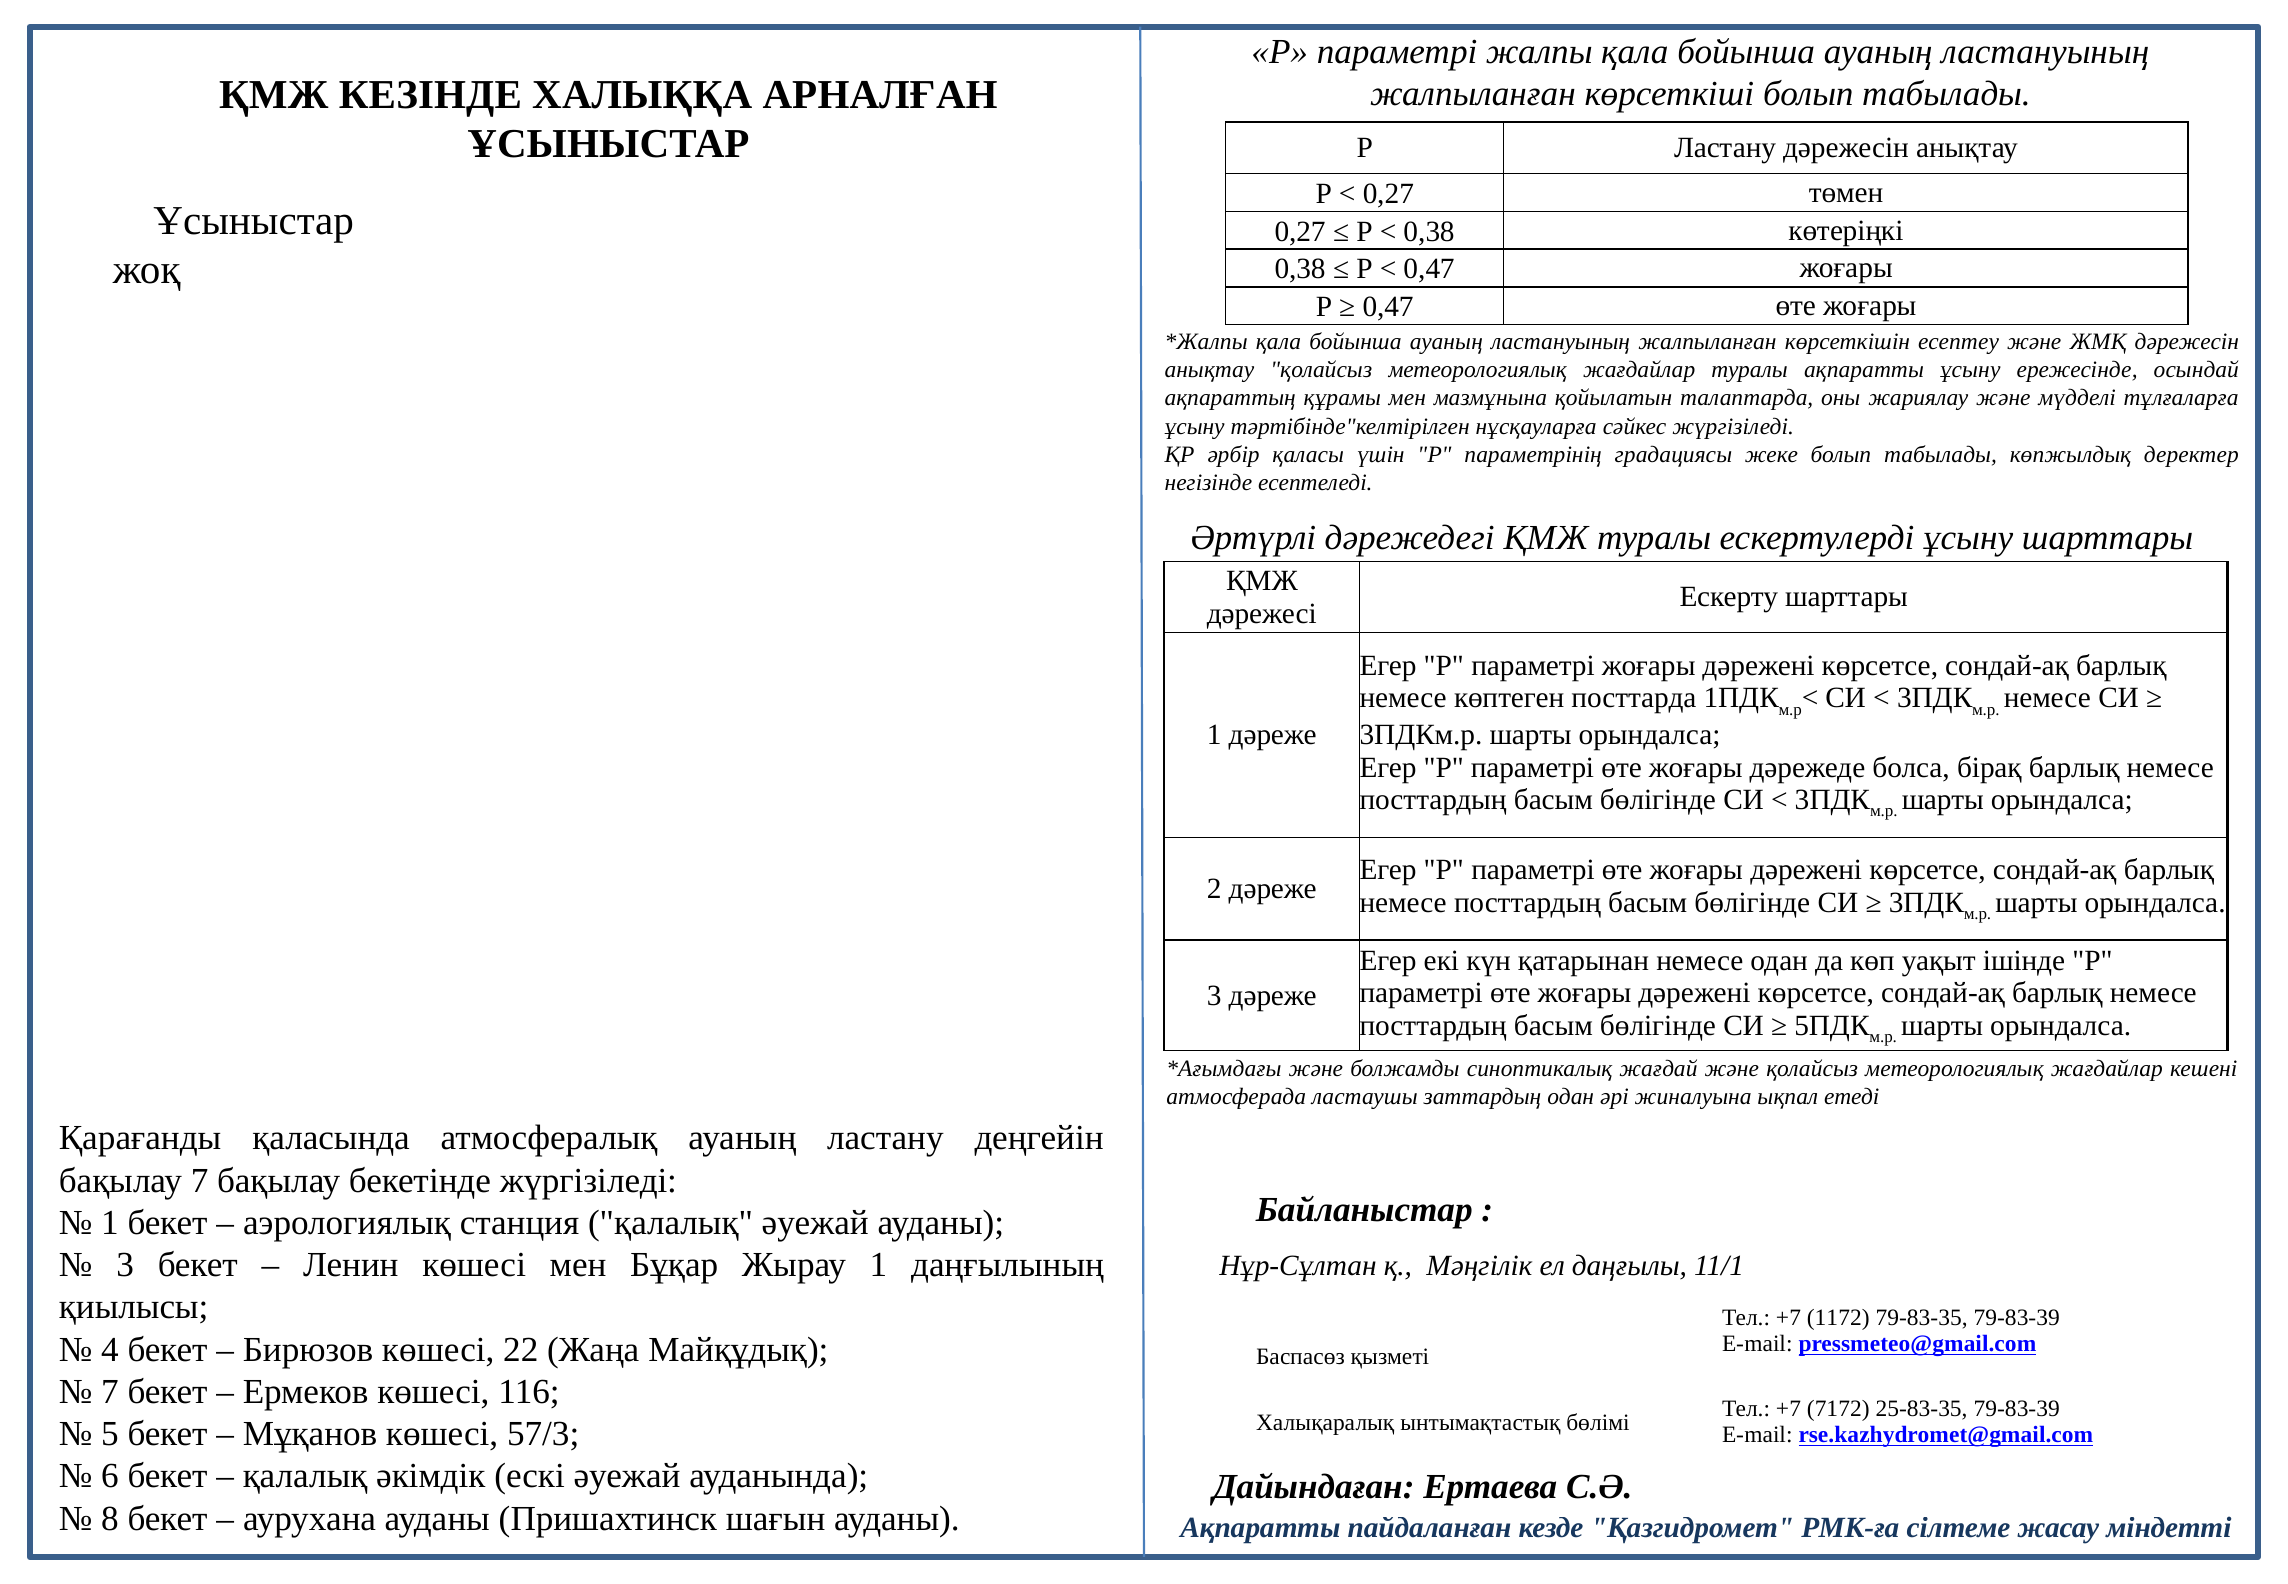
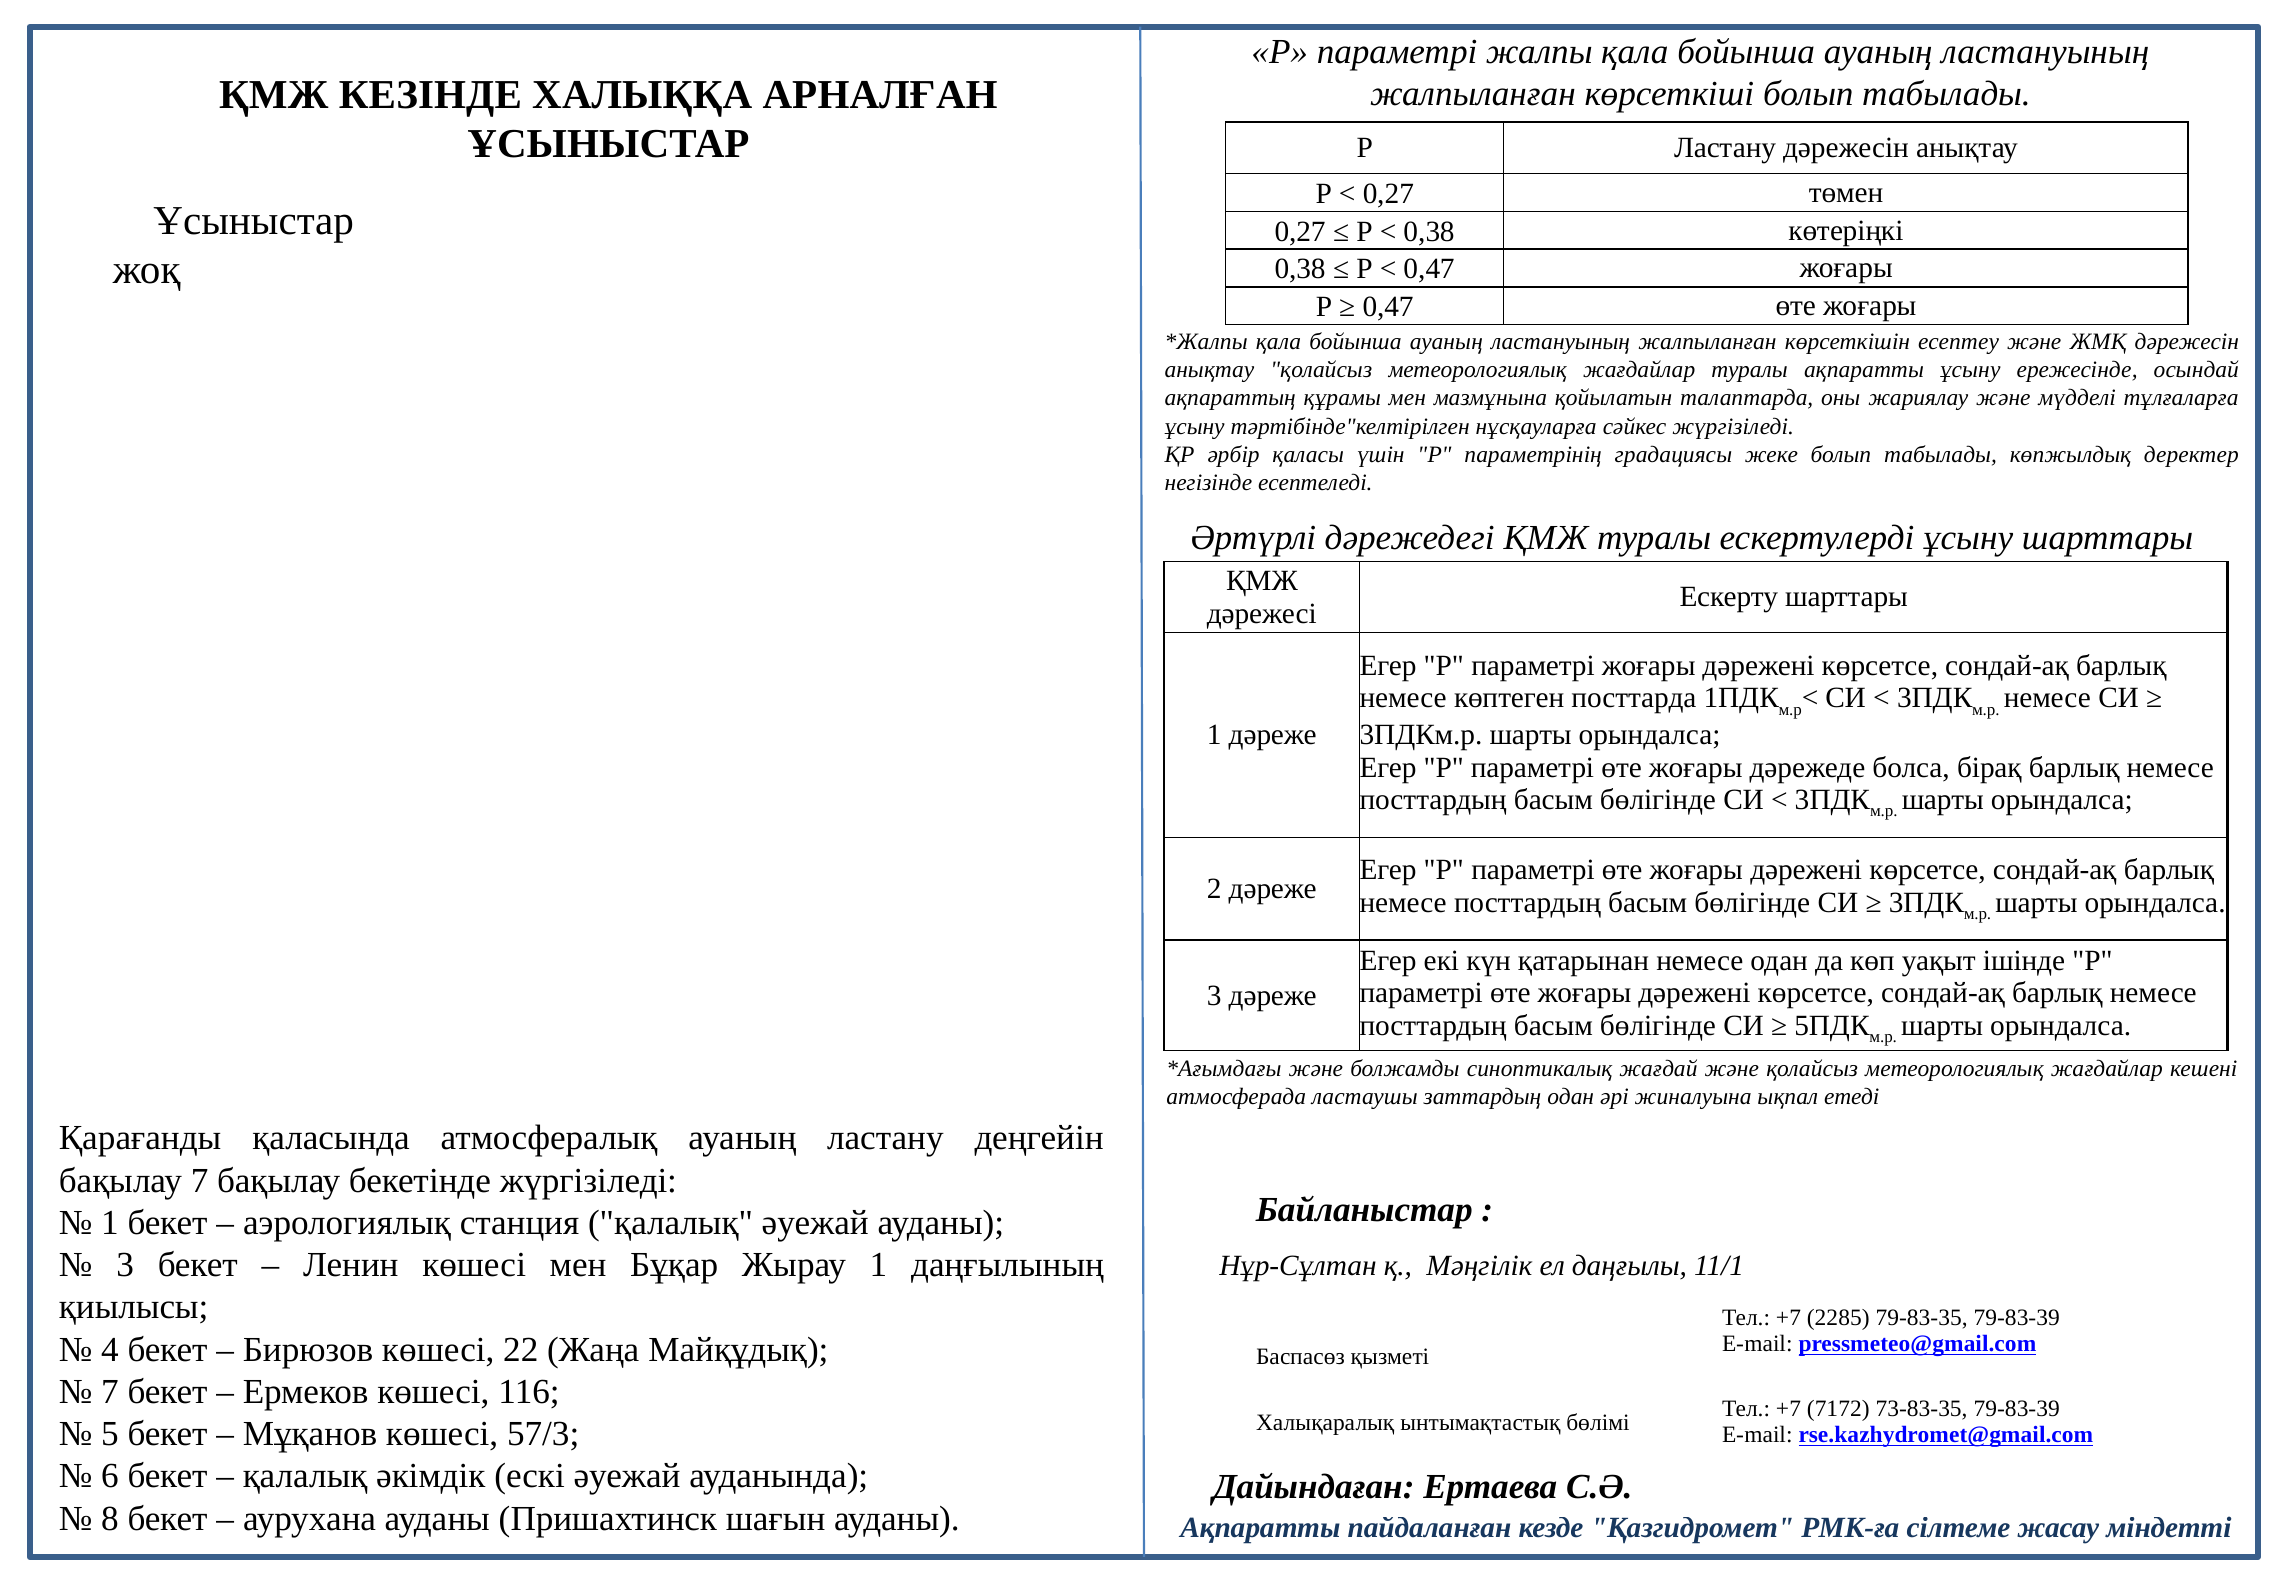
1172: 1172 -> 2285
25-83-35: 25-83-35 -> 73-83-35
